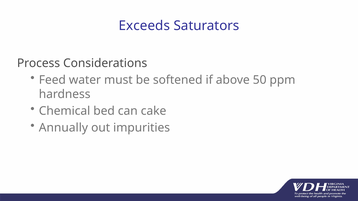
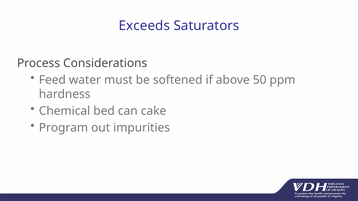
Annually: Annually -> Program
